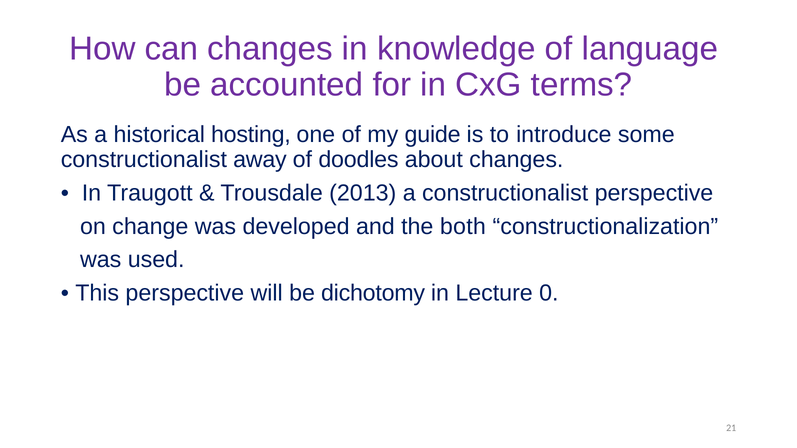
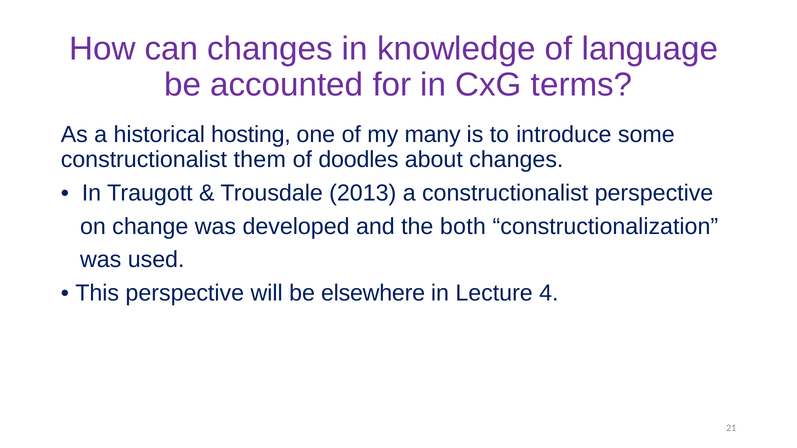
guide: guide -> many
away: away -> them
dichotomy: dichotomy -> elsewhere
0: 0 -> 4
